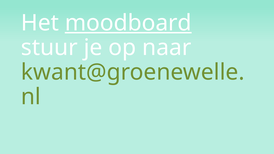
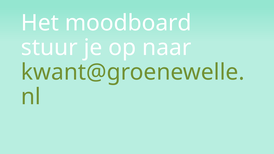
moodboard underline: present -> none
